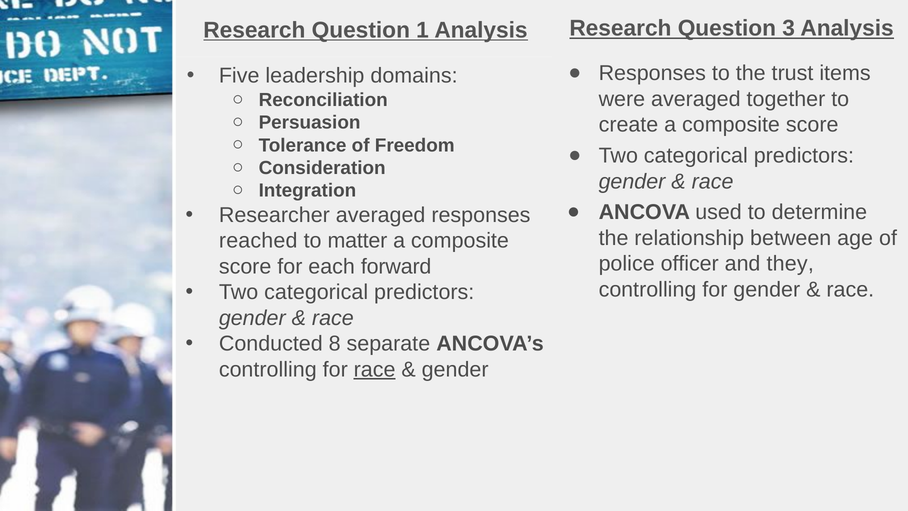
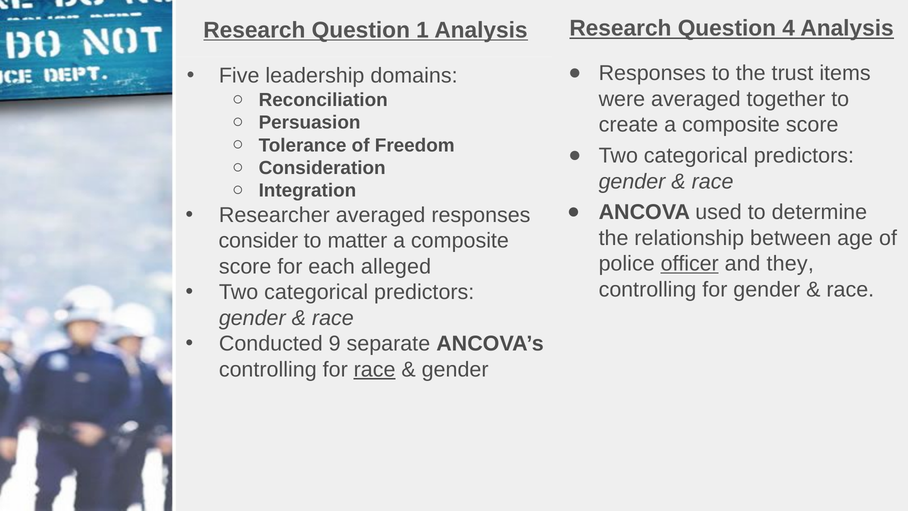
3: 3 -> 4
reached: reached -> consider
officer underline: none -> present
forward: forward -> alleged
8: 8 -> 9
